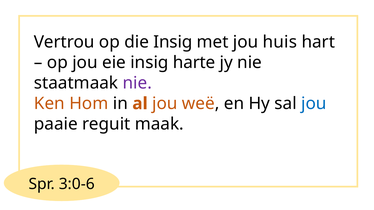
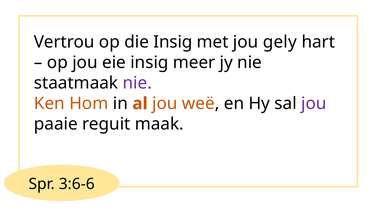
huis: huis -> gely
harte: harte -> meer
jou at (314, 104) colour: blue -> purple
3:0-6: 3:0-6 -> 3:6-6
